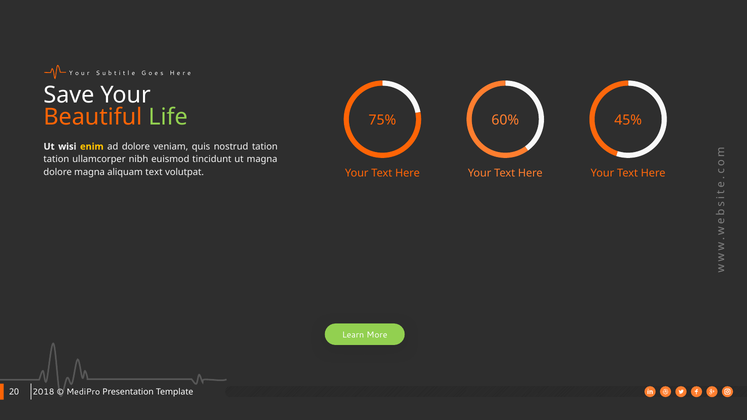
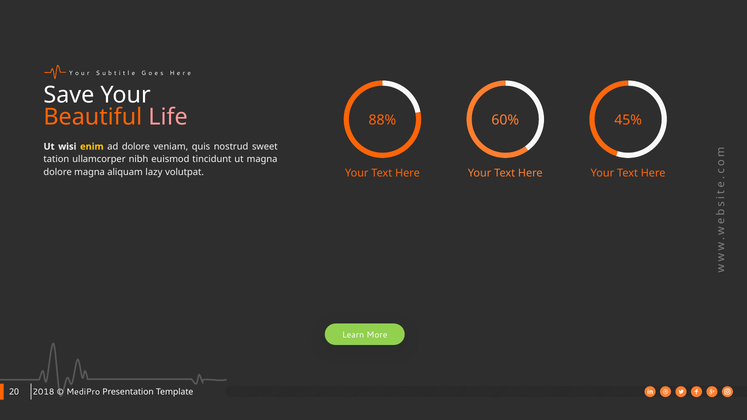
Life colour: light green -> pink
75%: 75% -> 88%
nostrud tation: tation -> sweet
aliquam text: text -> lazy
